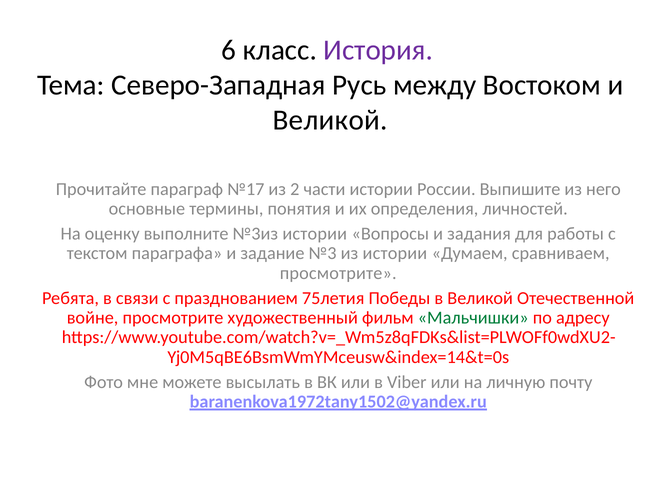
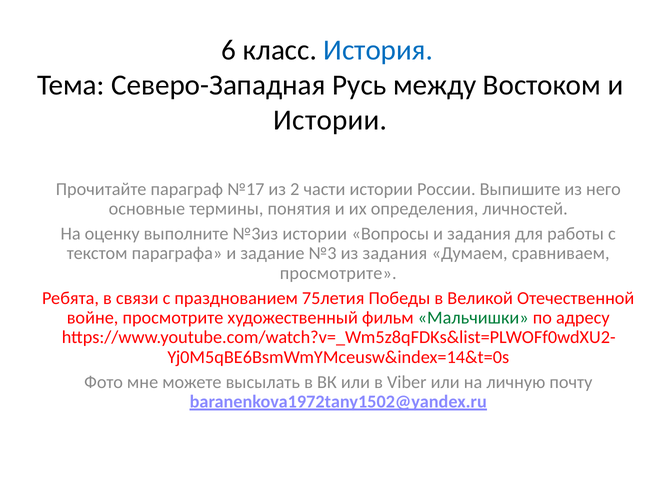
История colour: purple -> blue
Великой at (330, 120): Великой -> Истории
из истории: истории -> задания
